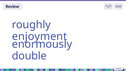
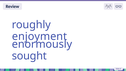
double: double -> sought
